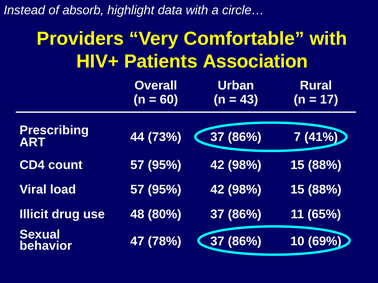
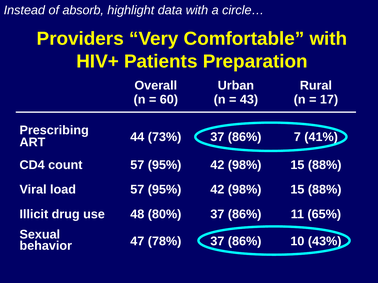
Association: Association -> Preparation
69%: 69% -> 43%
